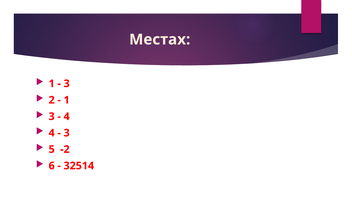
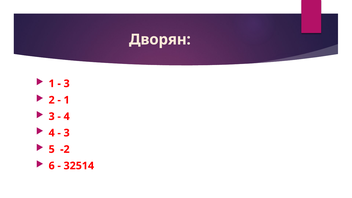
Местах: Местах -> Дворян
